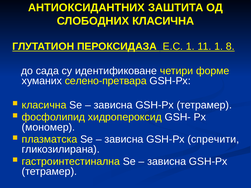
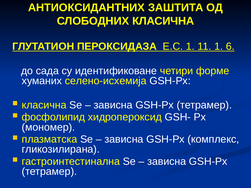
8: 8 -> 6
селено-претвара: селено-претвара -> селено-исхемија
спречити: спречити -> комплекс
